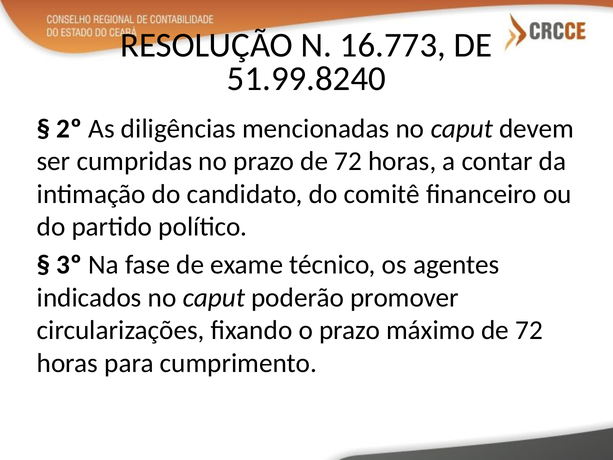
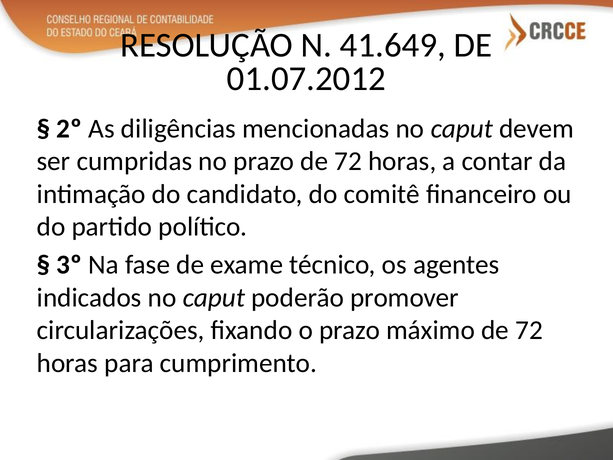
16.773: 16.773 -> 41.649
51.99.8240: 51.99.8240 -> 01.07.2012
